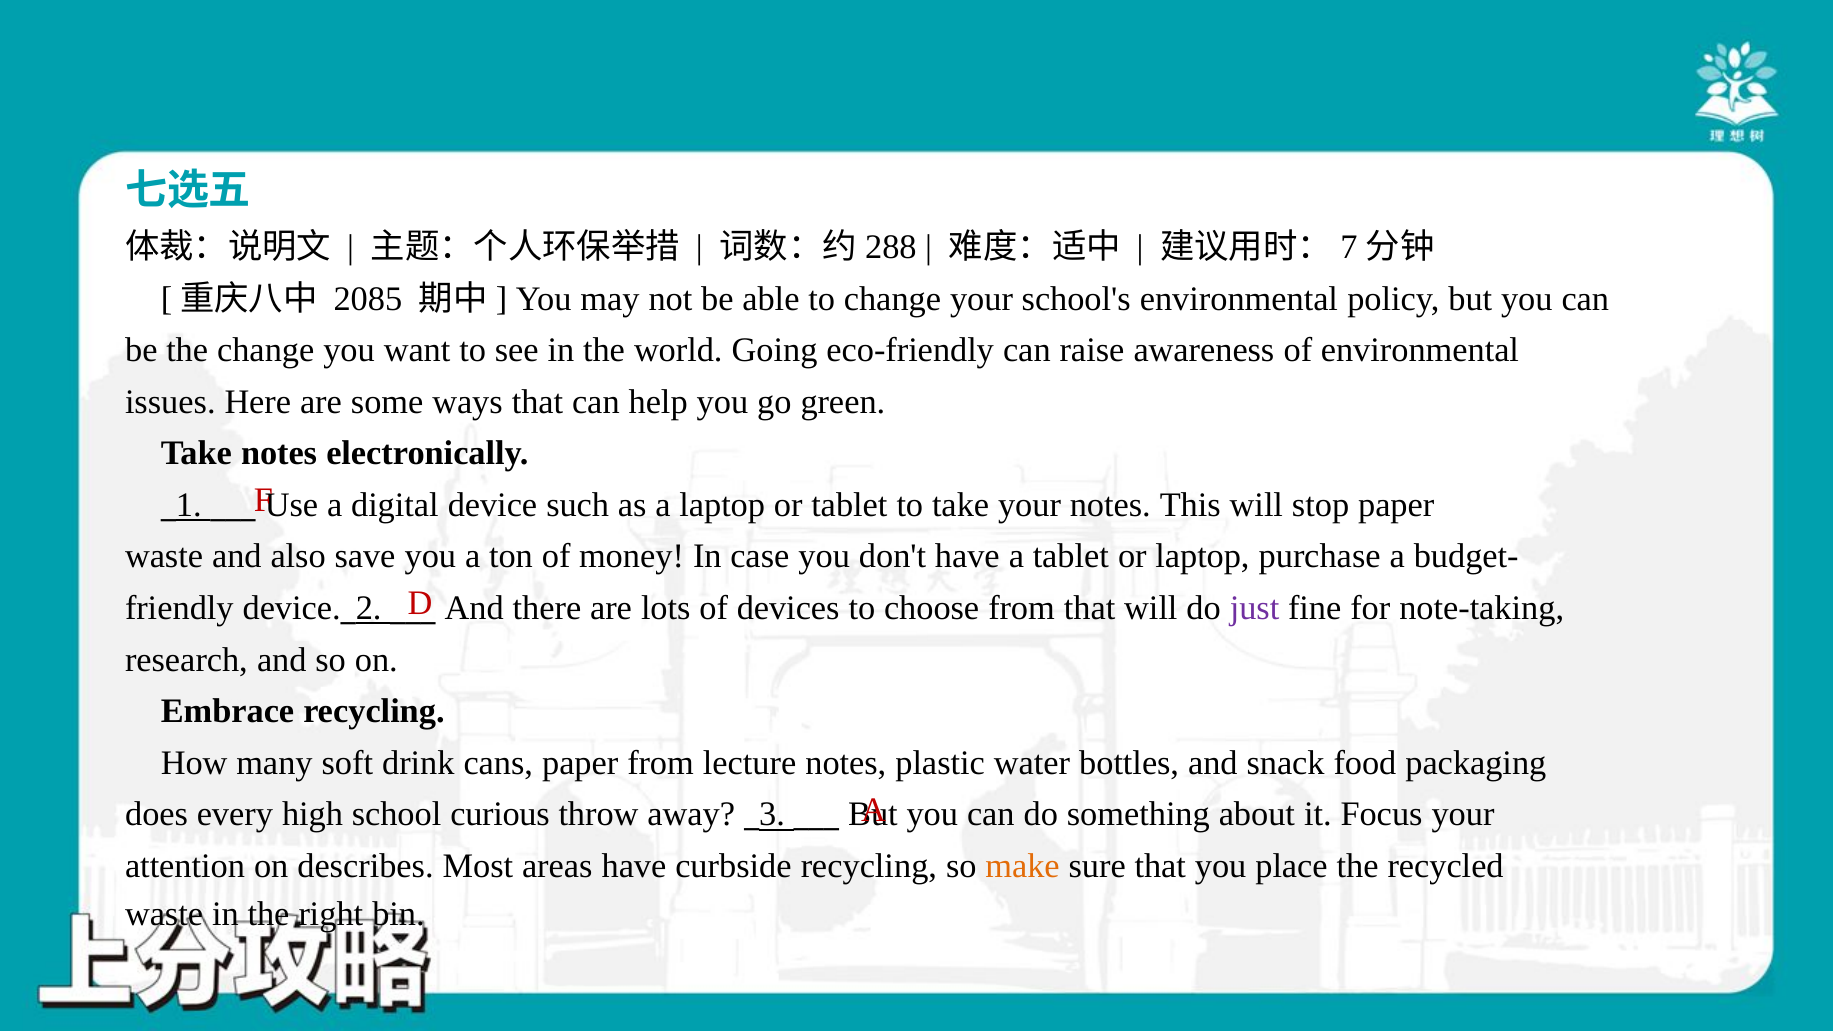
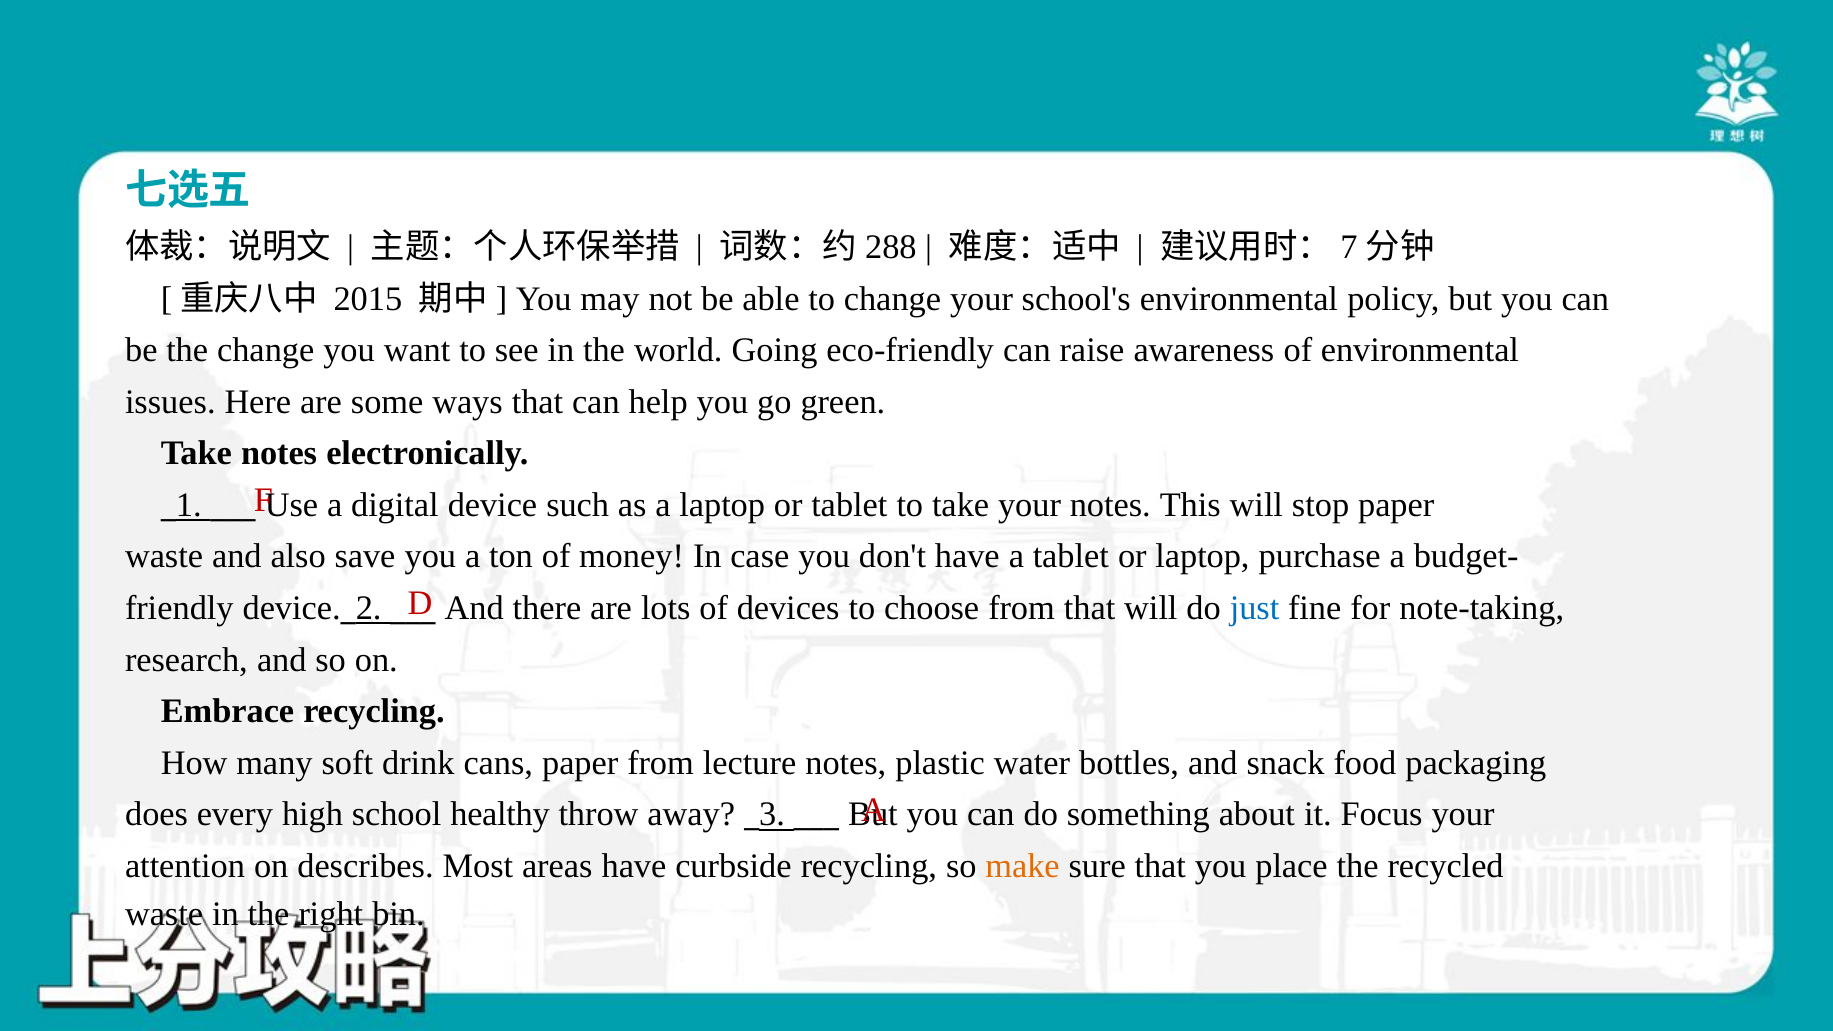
2085: 2085 -> 2015
just colour: purple -> blue
curious: curious -> healthy
